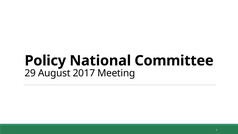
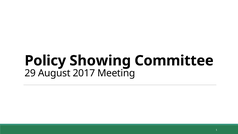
National: National -> Showing
